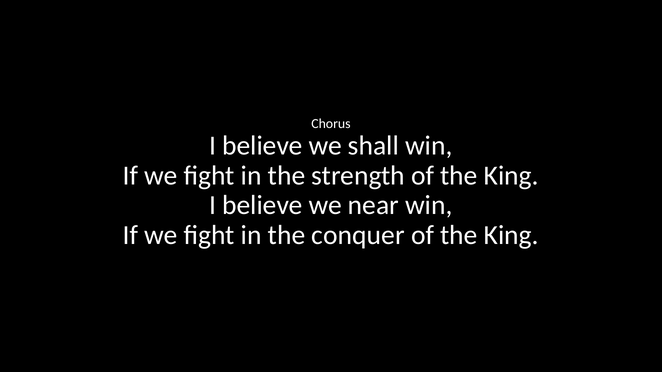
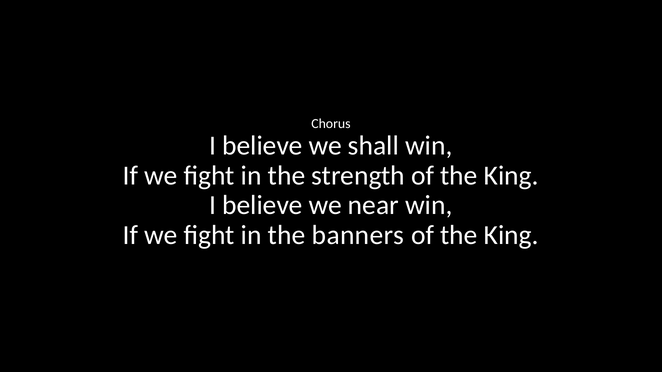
conquer: conquer -> banners
